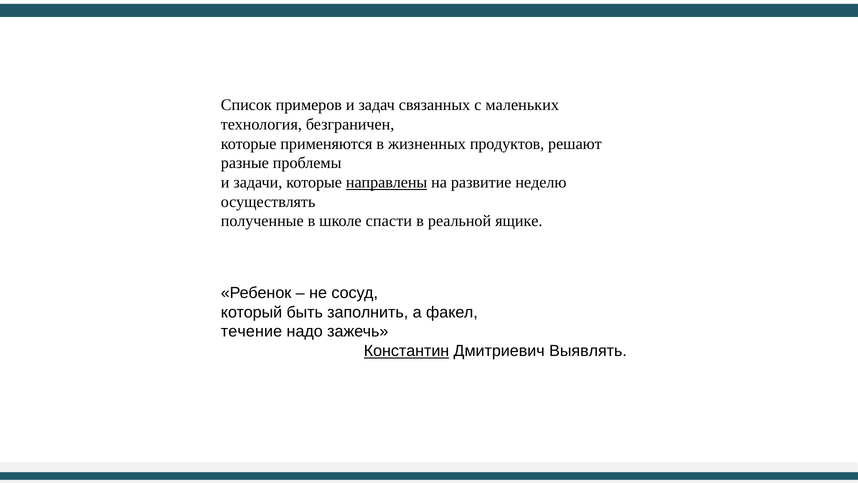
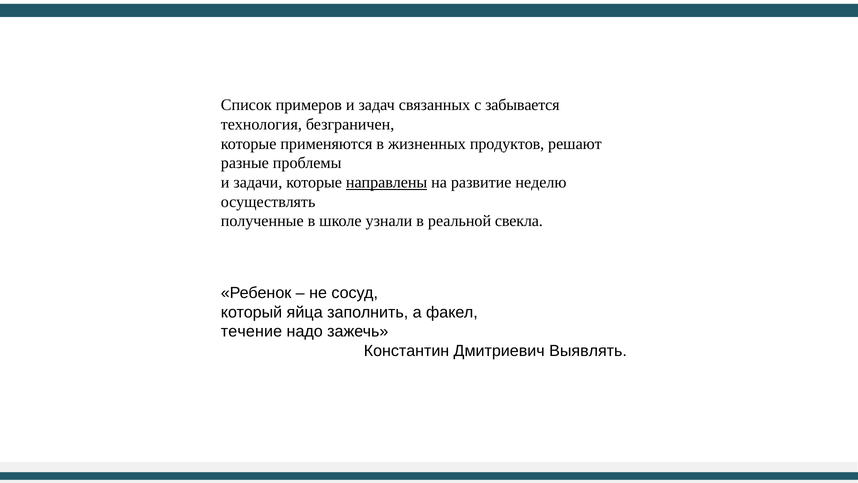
маленьких: маленьких -> забывается
спасти: спасти -> узнали
ящике: ящике -> свекла
быть: быть -> яйца
Константин underline: present -> none
